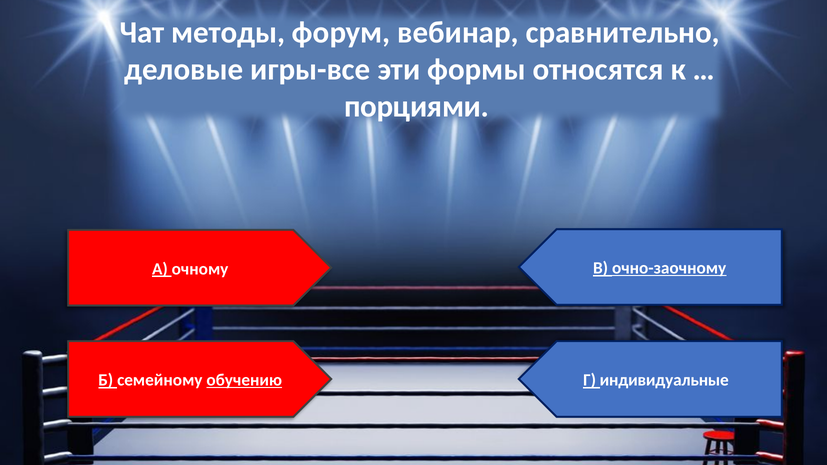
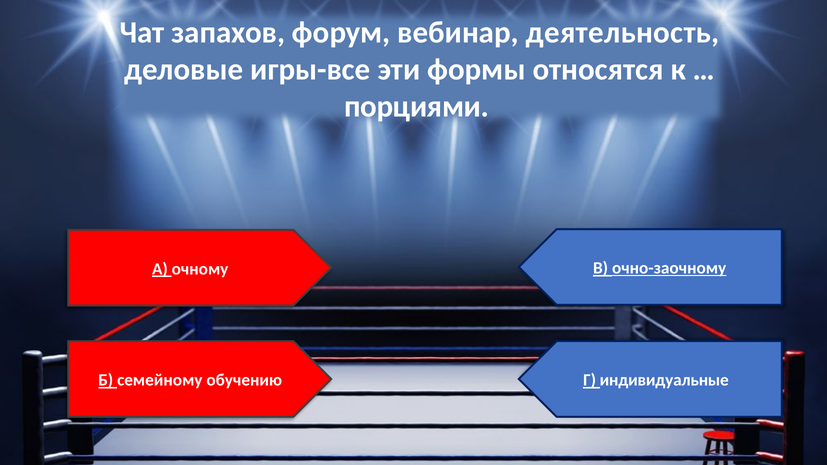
методы: методы -> запахов
сравнительно: сравнительно -> деятельность
обучению underline: present -> none
